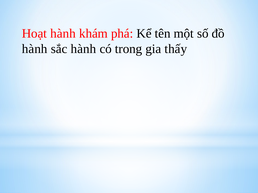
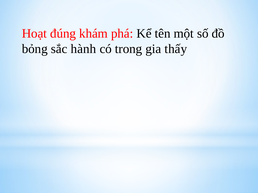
Hoạt hành: hành -> đúng
hành at (35, 49): hành -> bỏng
